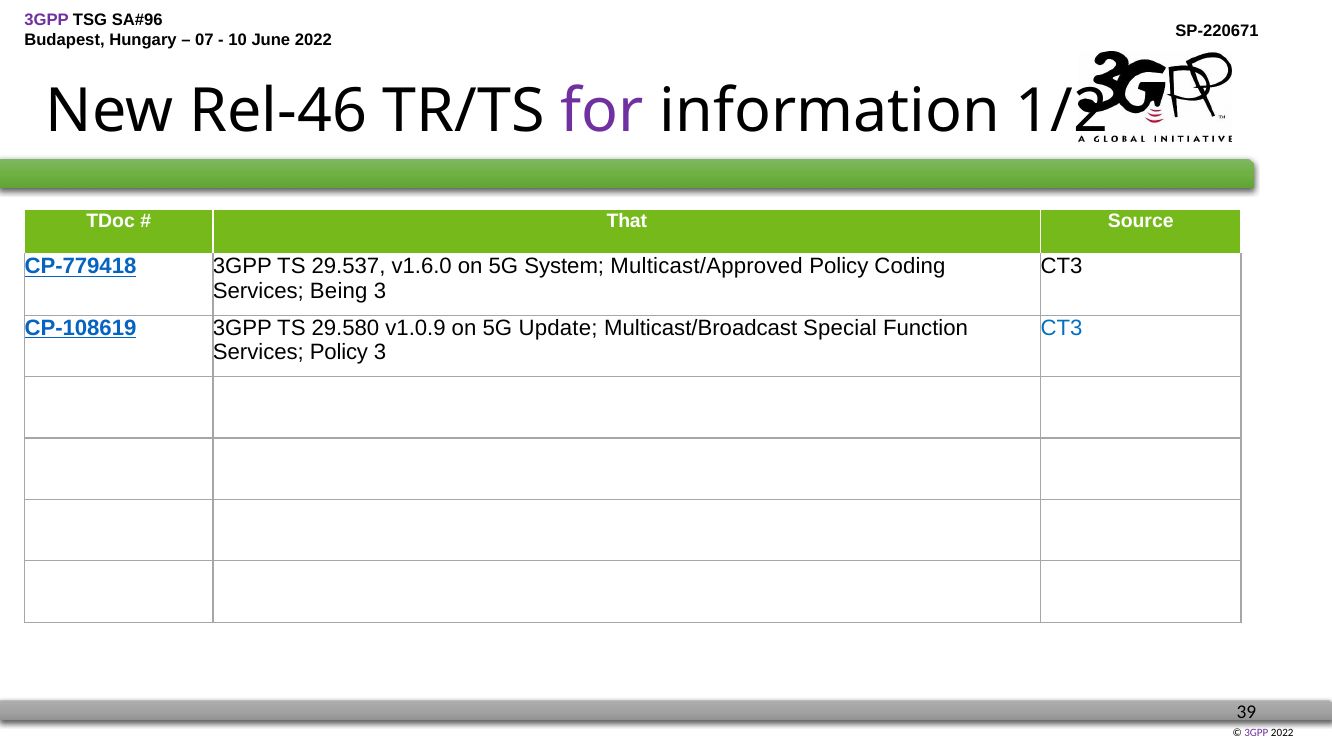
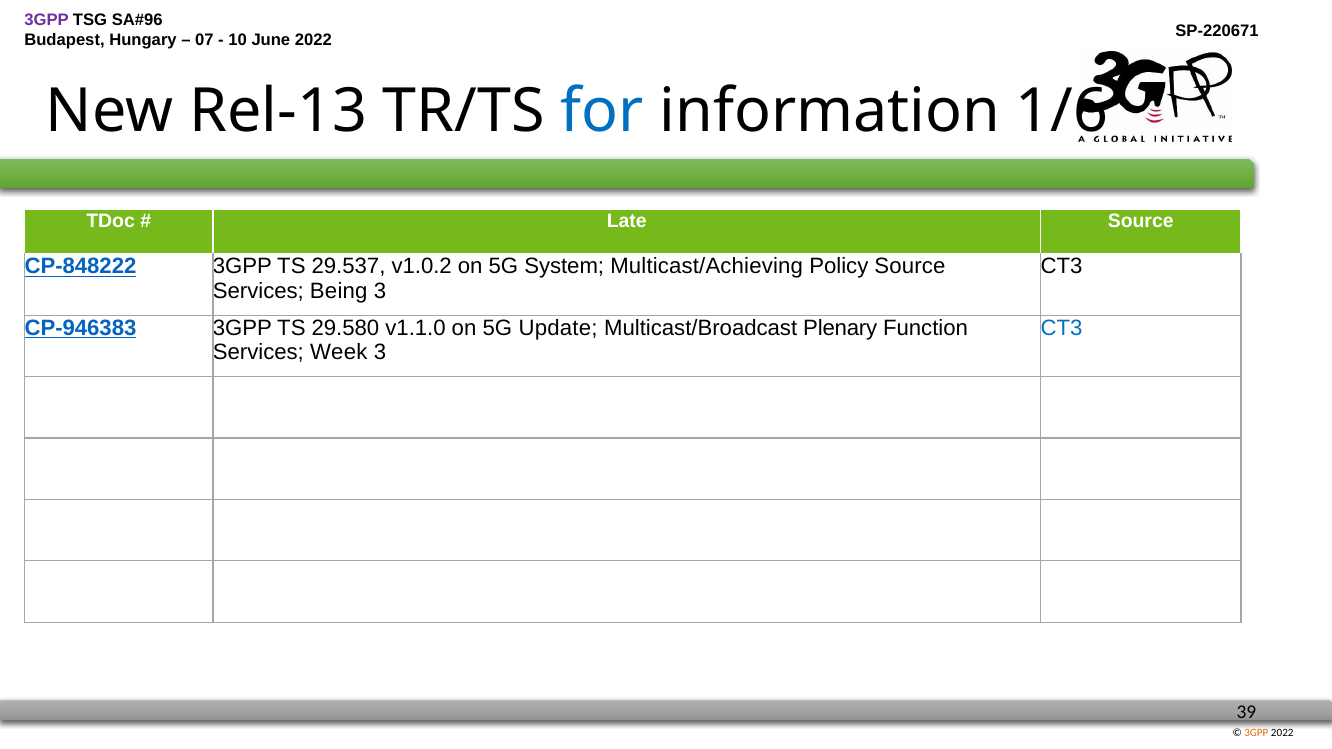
Rel-46: Rel-46 -> Rel-13
for colour: purple -> blue
1/2: 1/2 -> 1/6
That: That -> Late
CP-779418: CP-779418 -> CP-848222
v1.6.0: v1.6.0 -> v1.0.2
Multicast/Approved: Multicast/Approved -> Multicast/Achieving
Policy Coding: Coding -> Source
CP-108619: CP-108619 -> CP-946383
v1.0.9: v1.0.9 -> v1.1.0
Special: Special -> Plenary
Services Policy: Policy -> Week
3GPP at (1256, 733) colour: purple -> orange
